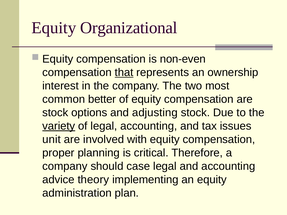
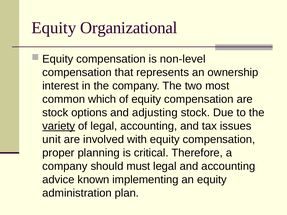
non-even: non-even -> non-level
that underline: present -> none
better: better -> which
case: case -> must
theory: theory -> known
